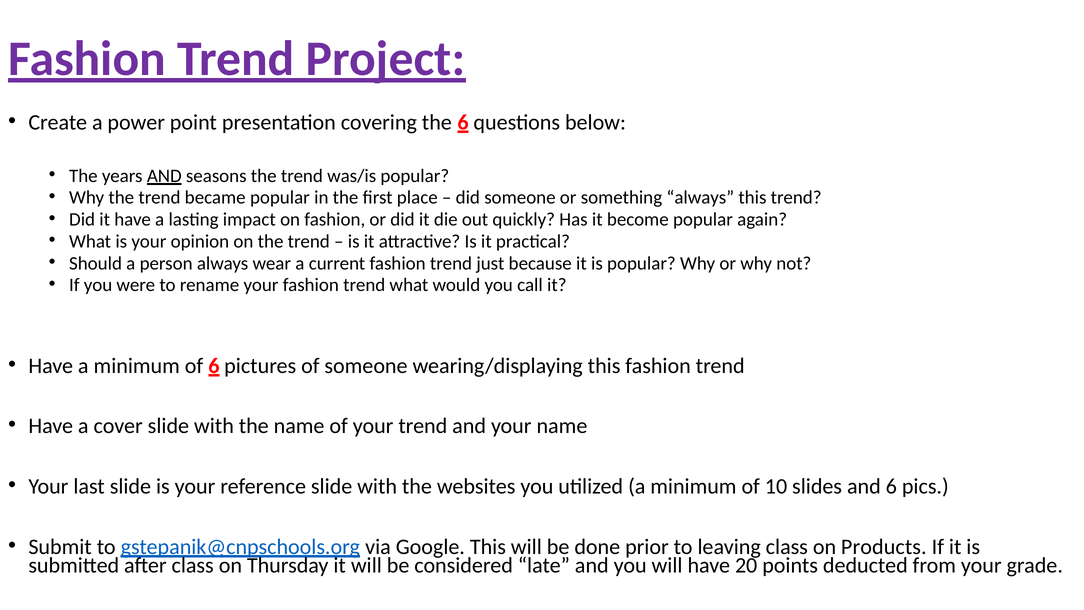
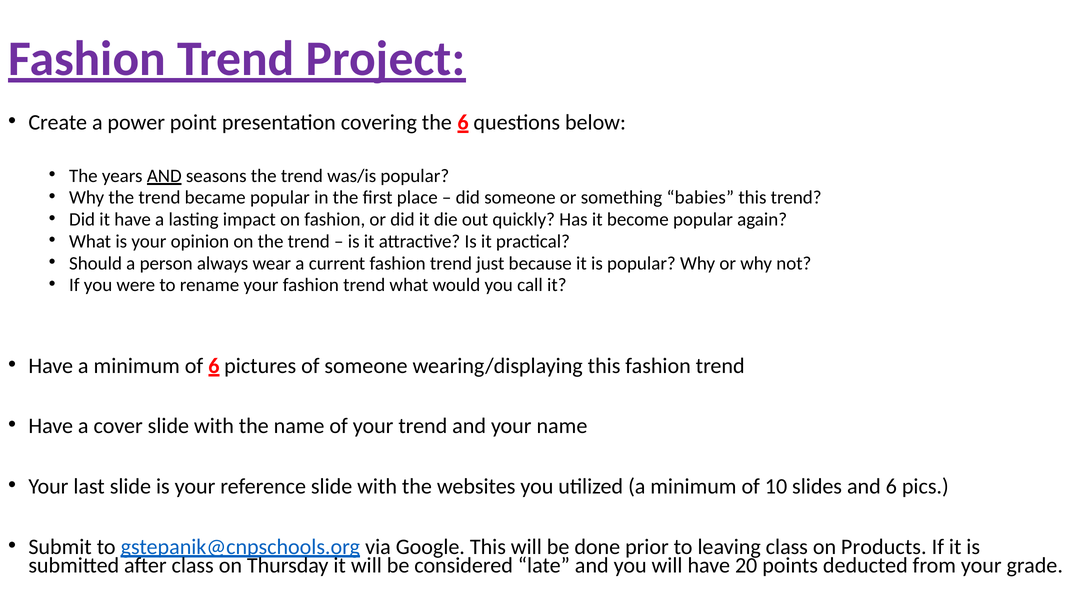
something always: always -> babies
